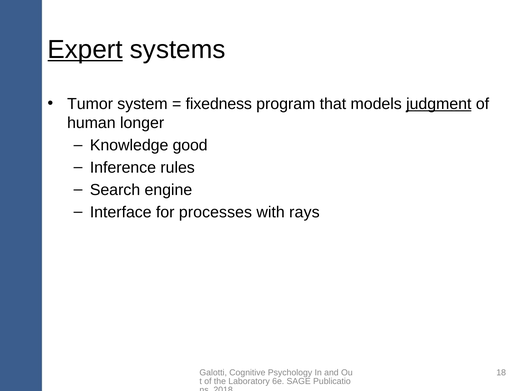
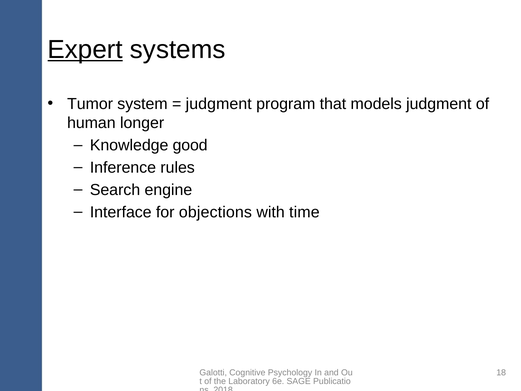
fixedness at (219, 104): fixedness -> judgment
judgment at (439, 104) underline: present -> none
processes: processes -> objections
rays: rays -> time
